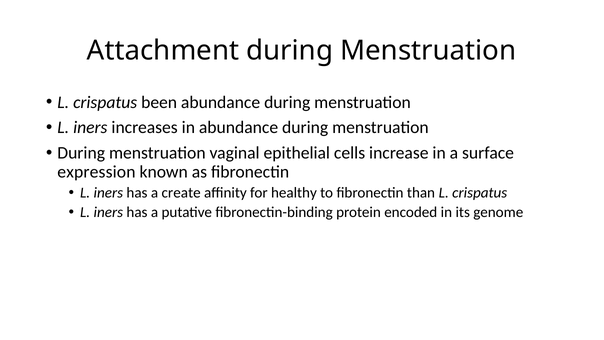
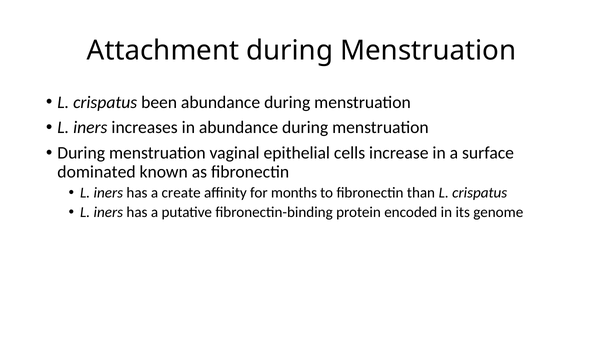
expression: expression -> dominated
healthy: healthy -> months
